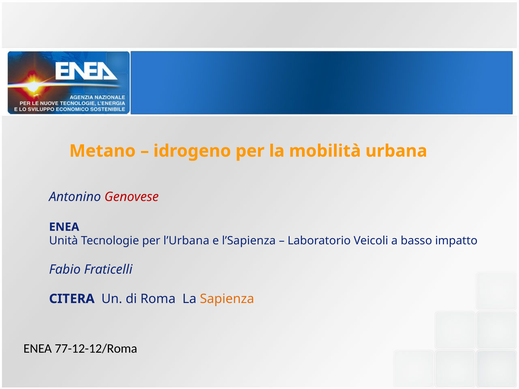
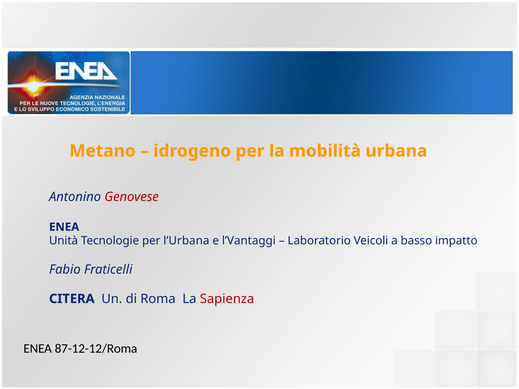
l’Sapienza: l’Sapienza -> l’Vantaggi
Sapienza colour: orange -> red
77-12-12/Roma: 77-12-12/Roma -> 87-12-12/Roma
